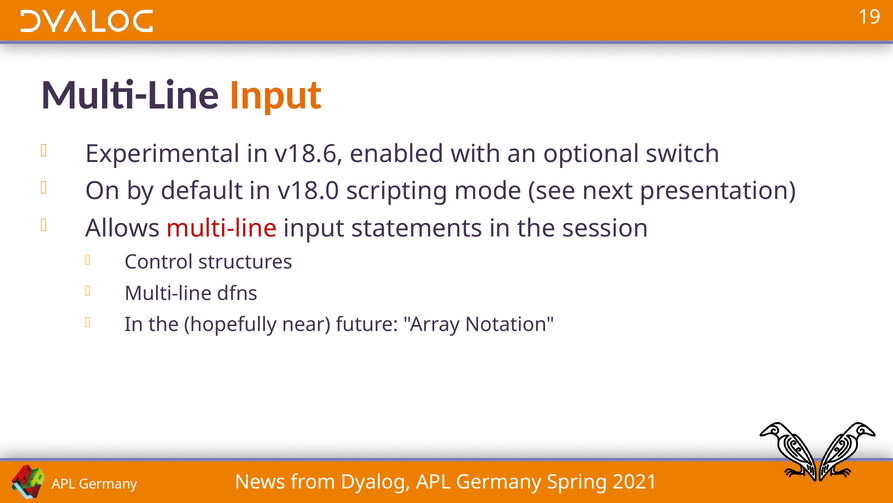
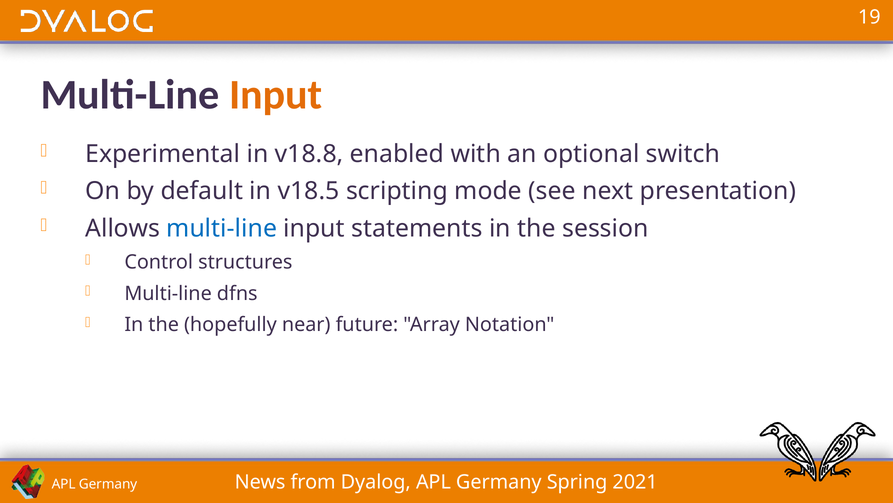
v18.6: v18.6 -> v18.8
v18.0: v18.0 -> v18.5
multi-line at (222, 228) colour: red -> blue
